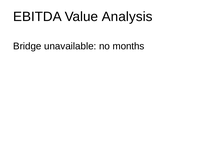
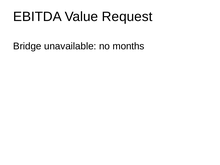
Analysis: Analysis -> Request
